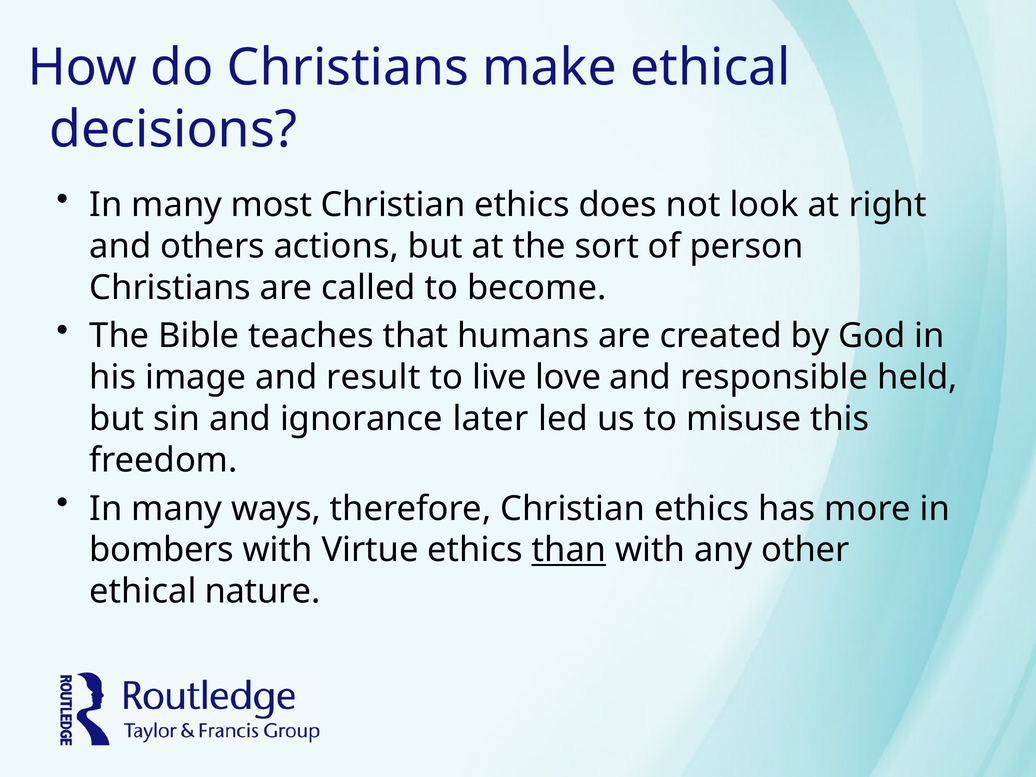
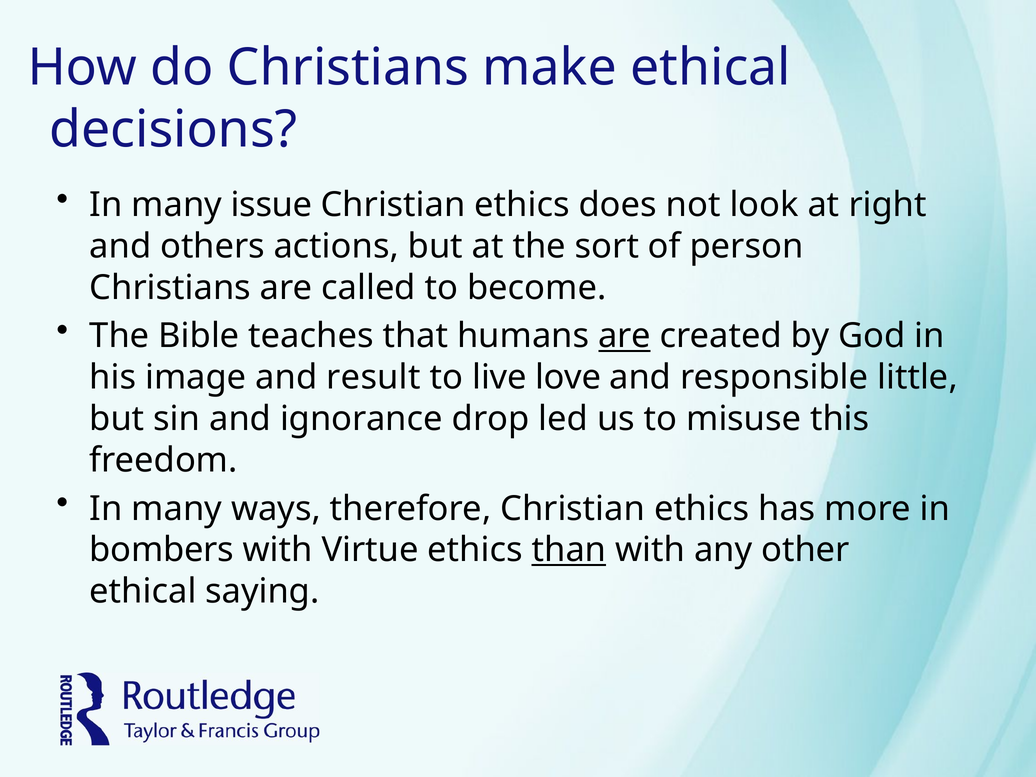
most: most -> issue
are at (625, 336) underline: none -> present
held: held -> little
later: later -> drop
nature: nature -> saying
